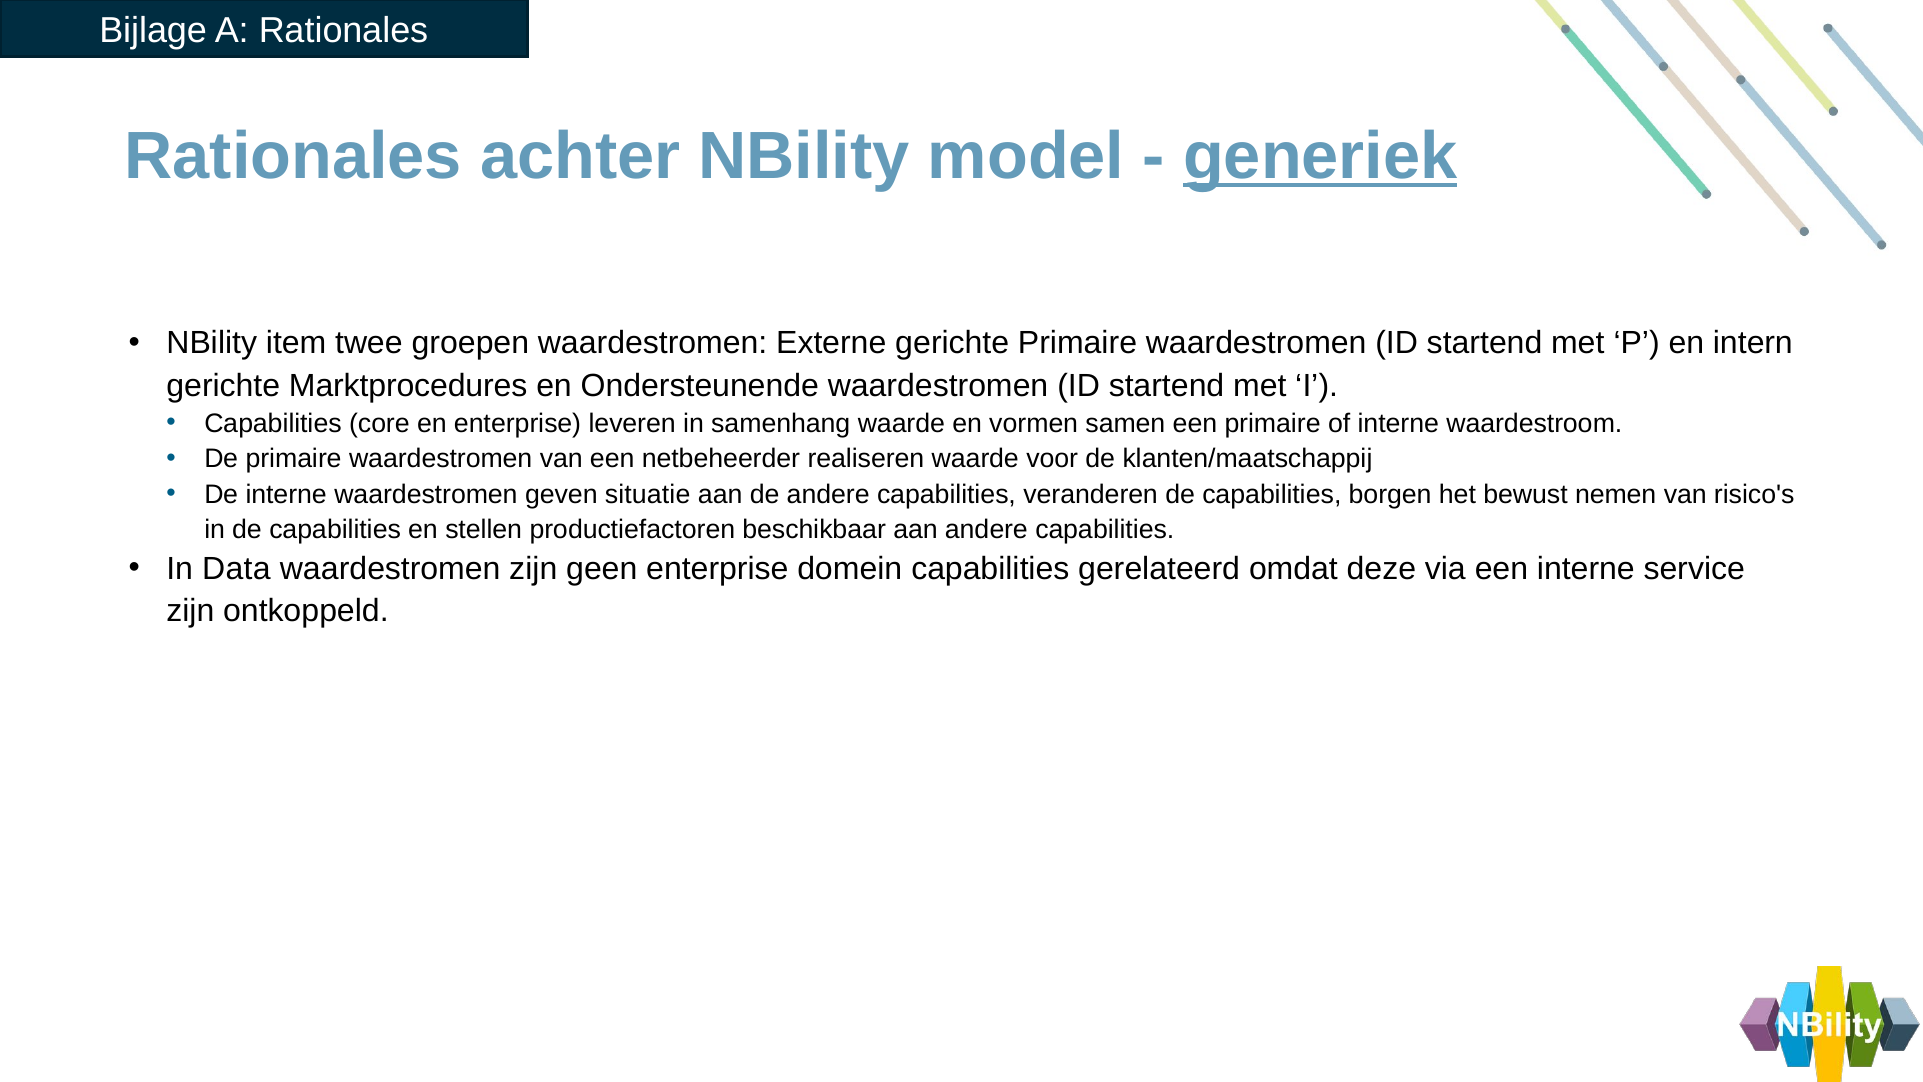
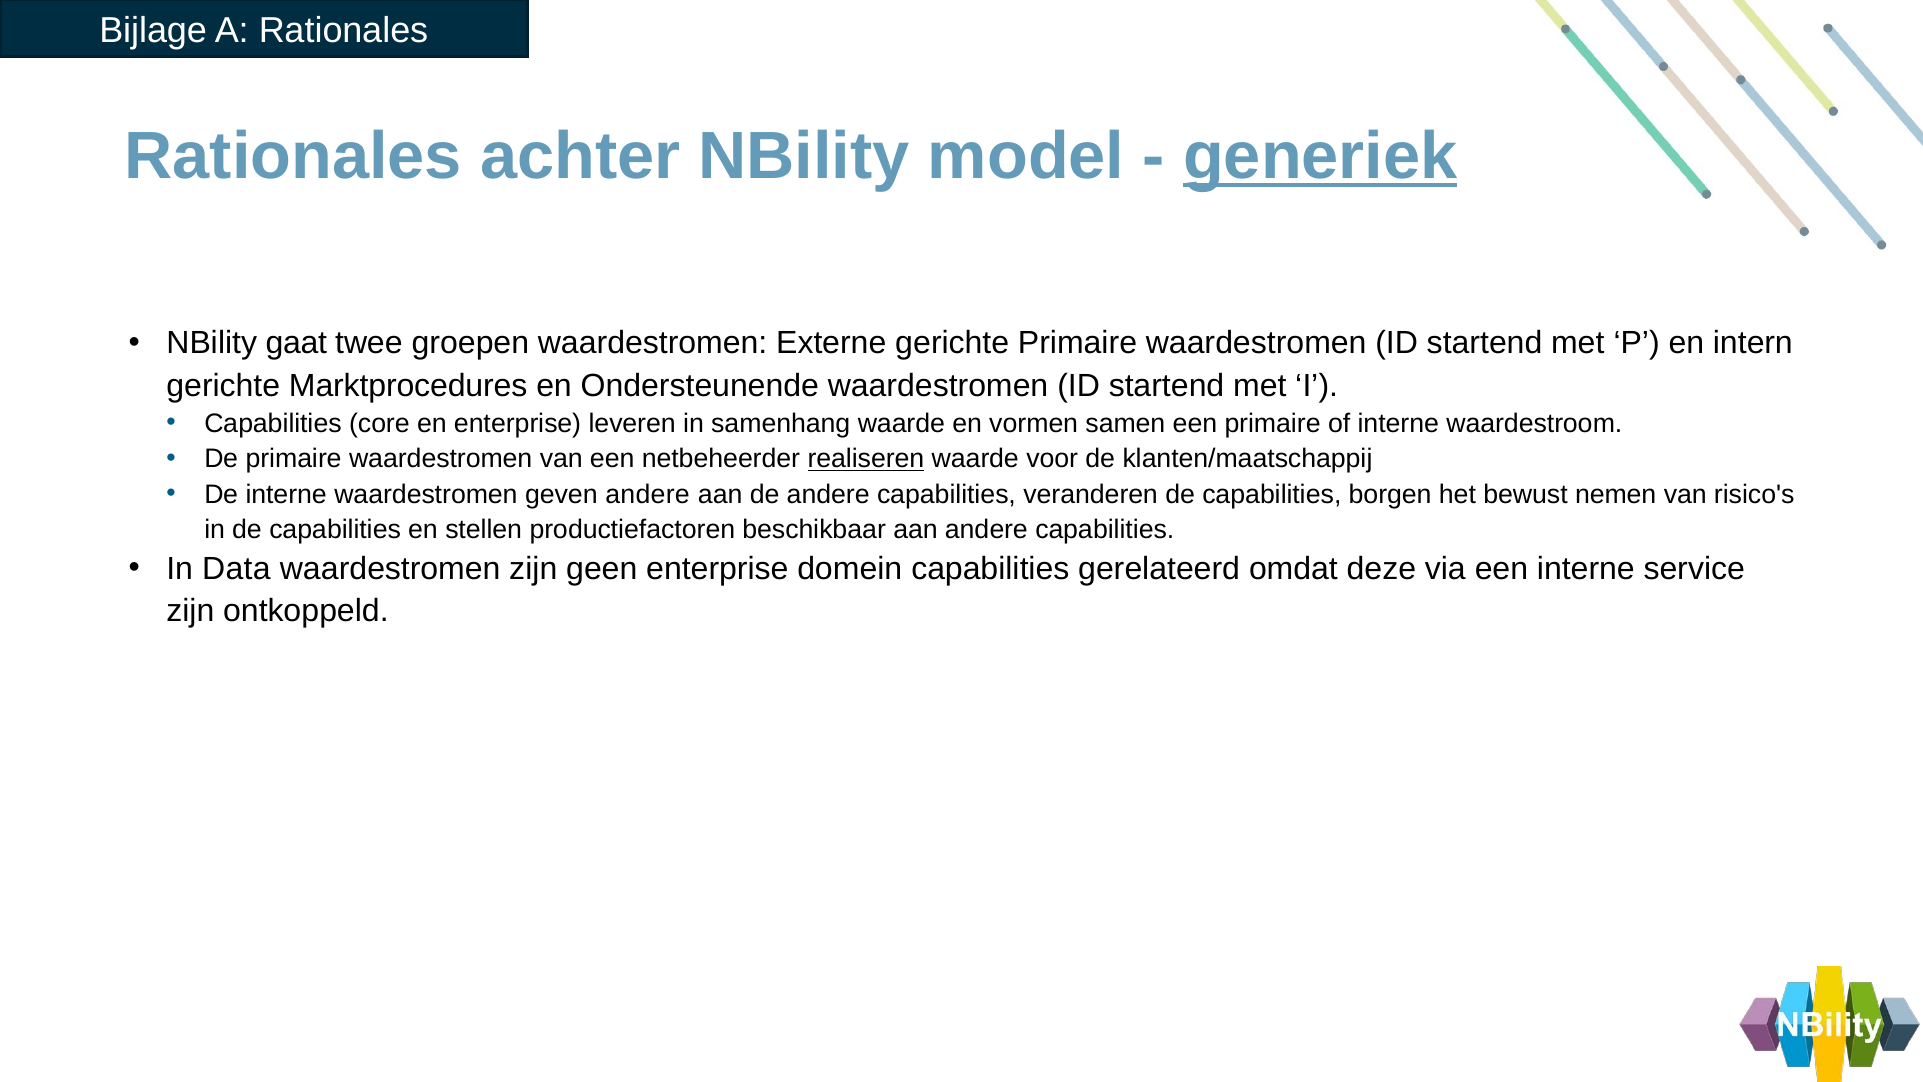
item: item -> gaat
realiseren underline: none -> present
geven situatie: situatie -> andere
